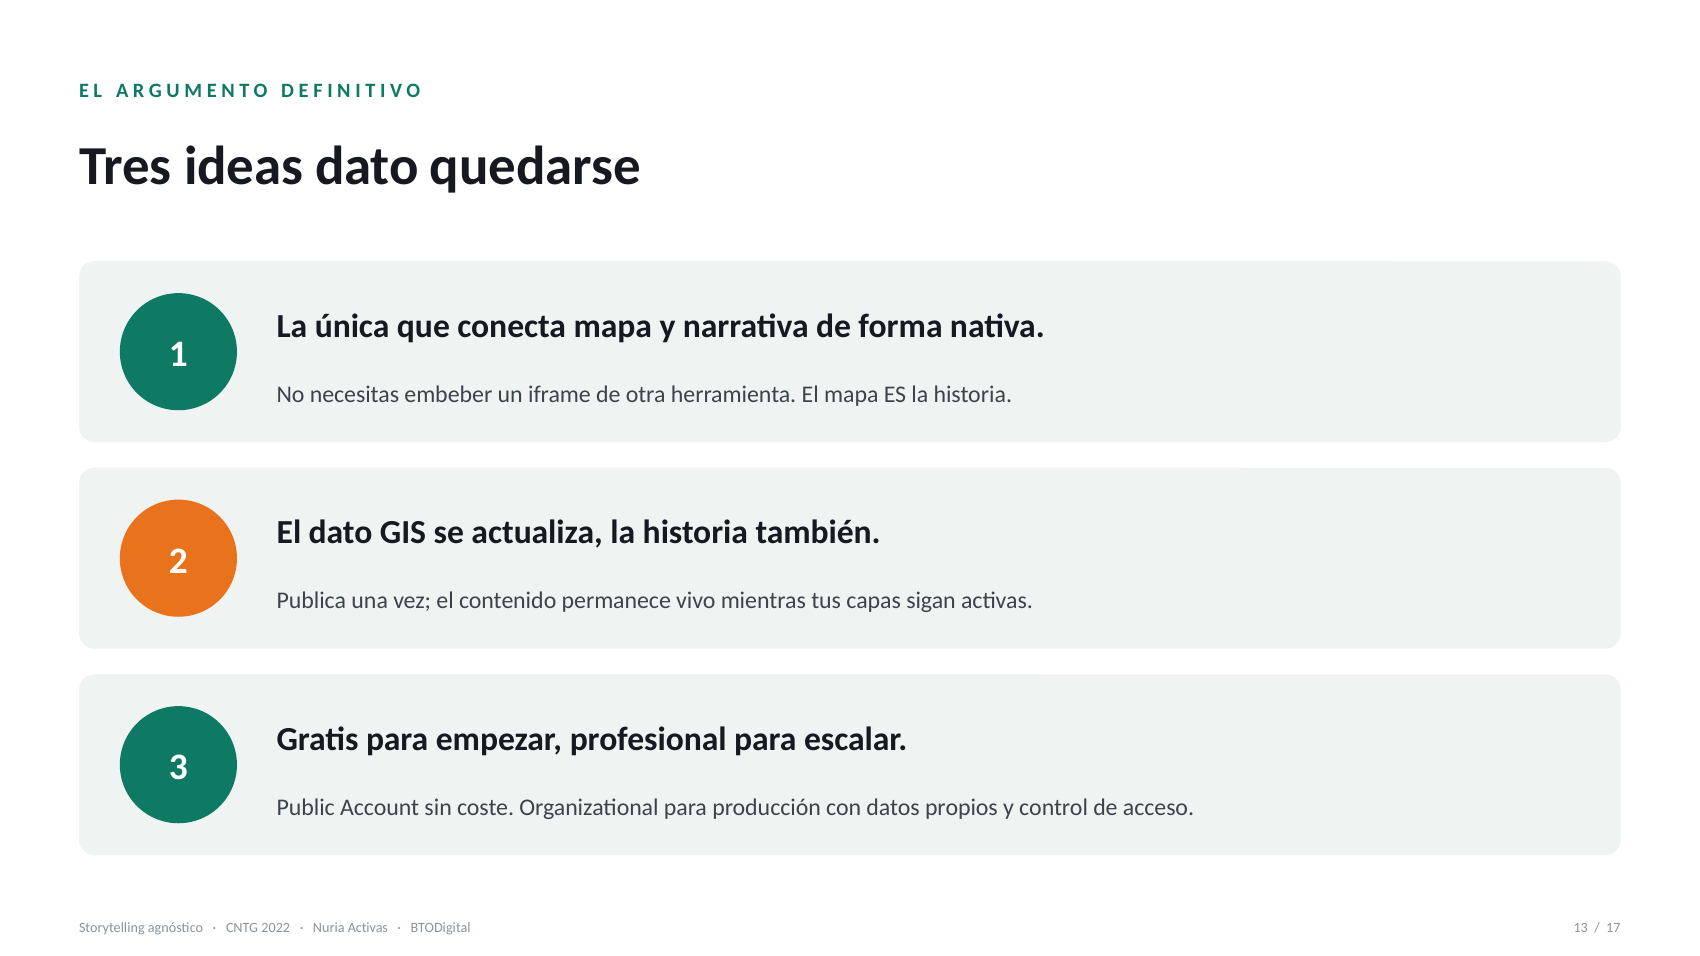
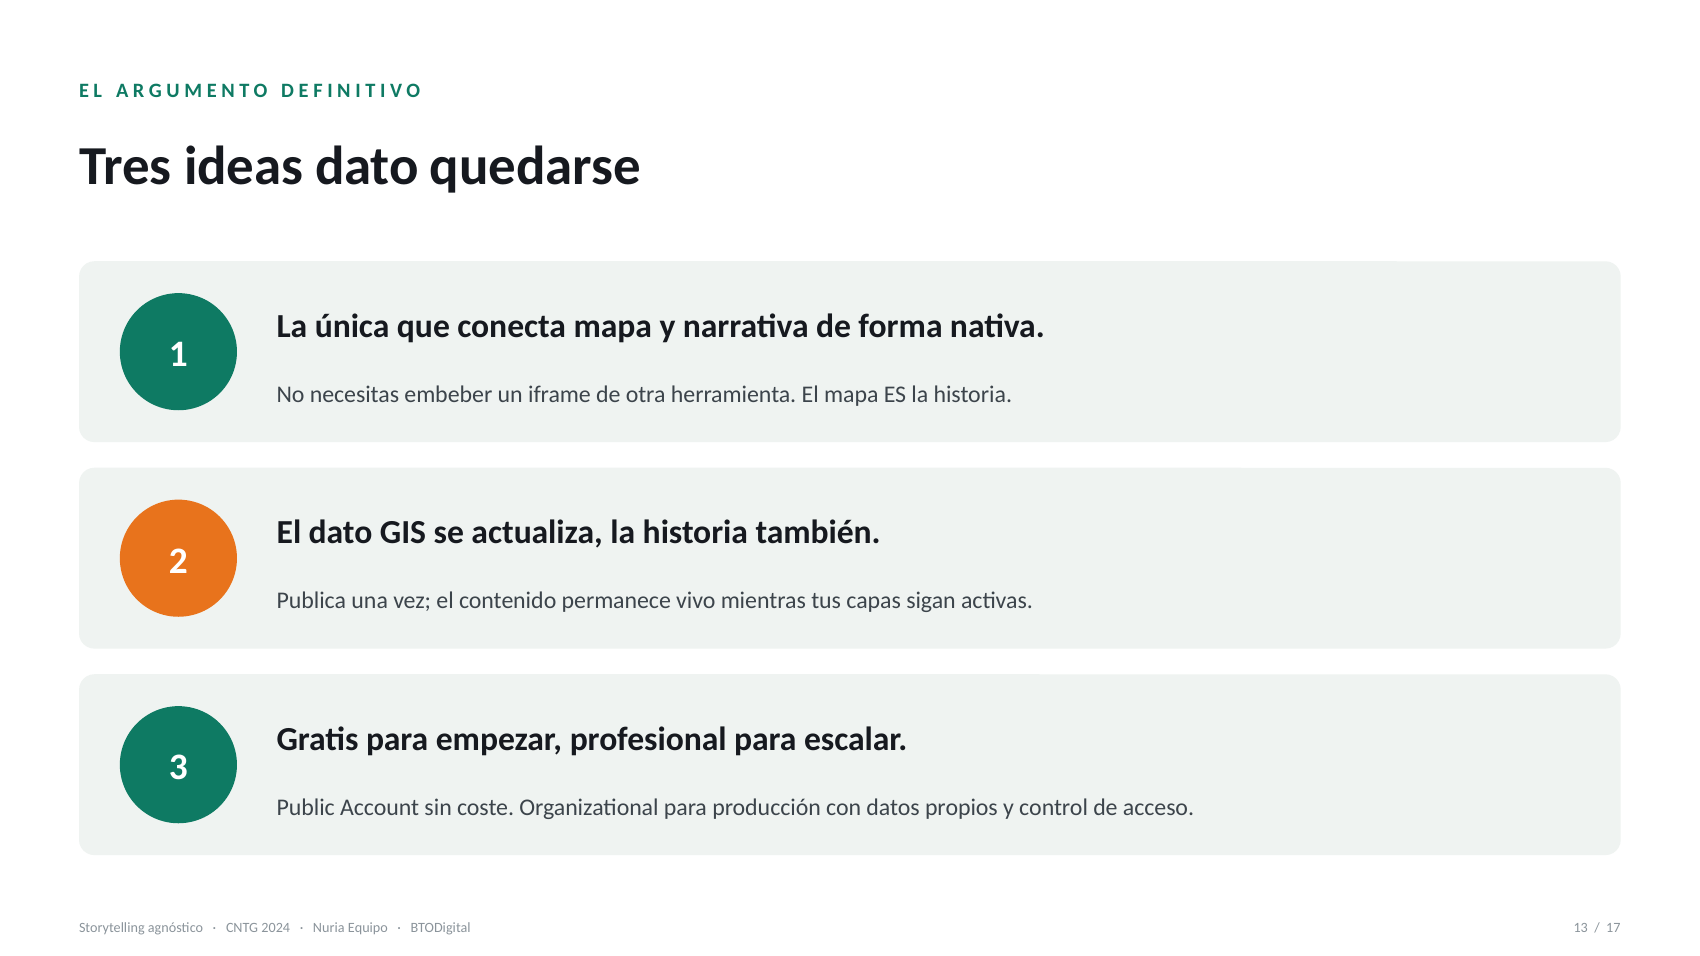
2022: 2022 -> 2024
Nuria Activas: Activas -> Equipo
